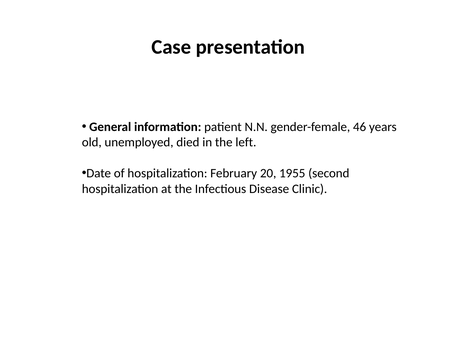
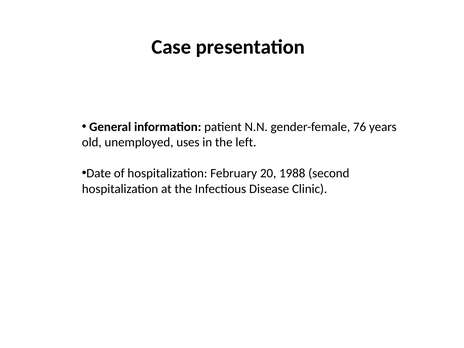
46: 46 -> 76
died: died -> uses
1955: 1955 -> 1988
